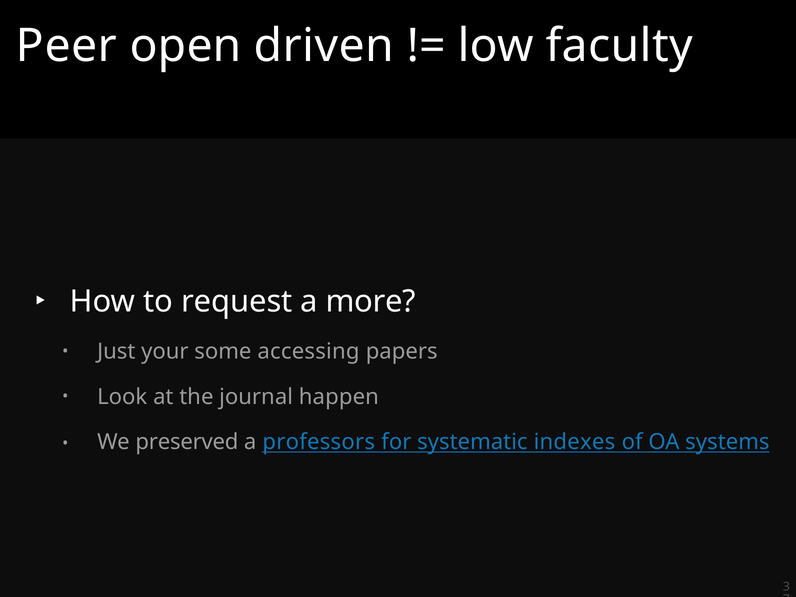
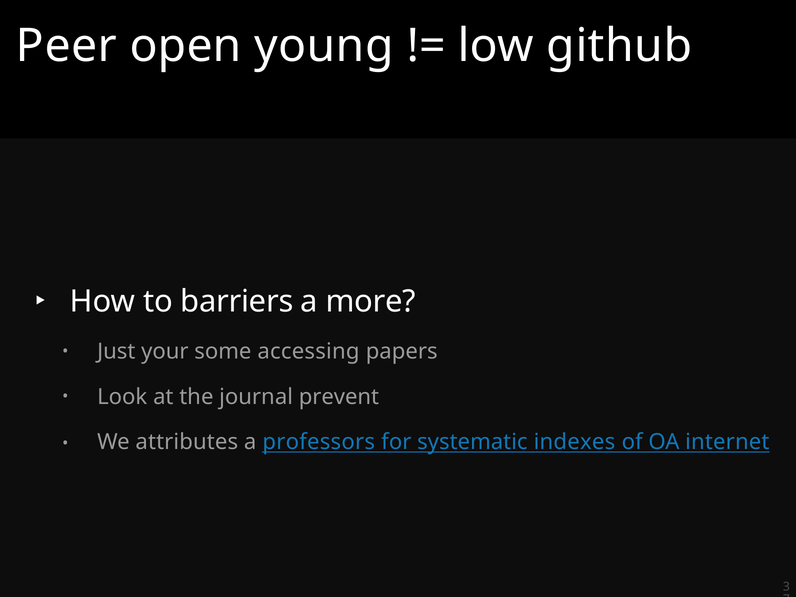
driven: driven -> young
faculty: faculty -> github
request: request -> barriers
happen: happen -> prevent
preserved: preserved -> attributes
systems: systems -> internet
